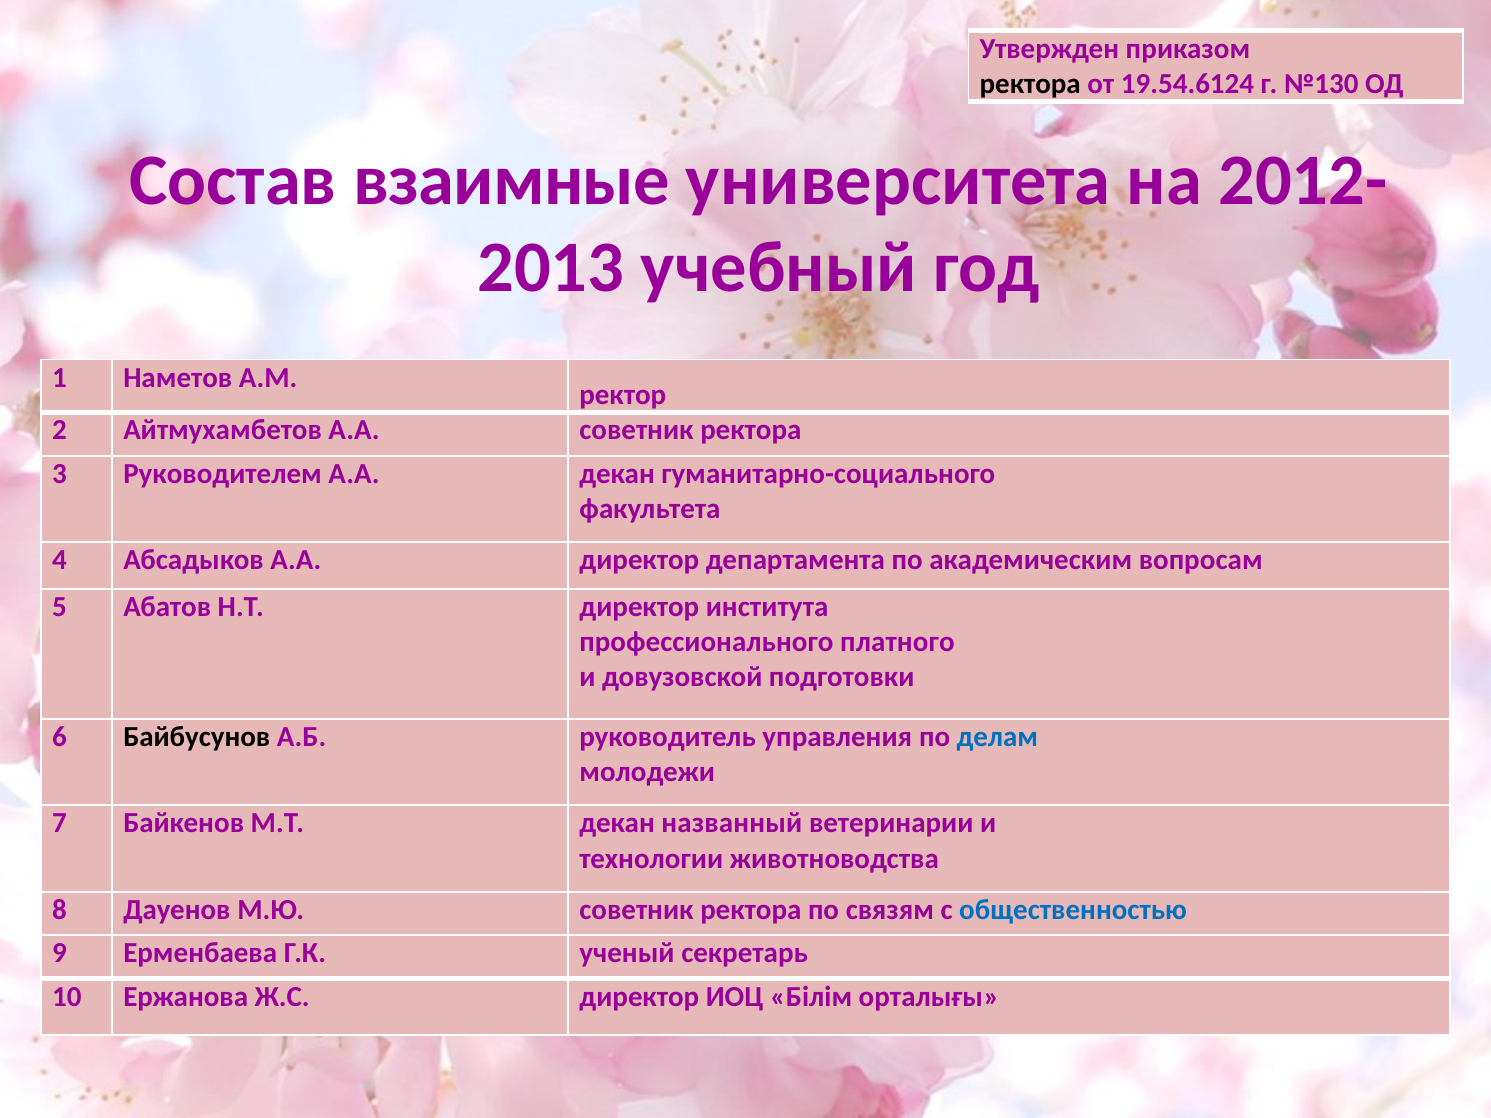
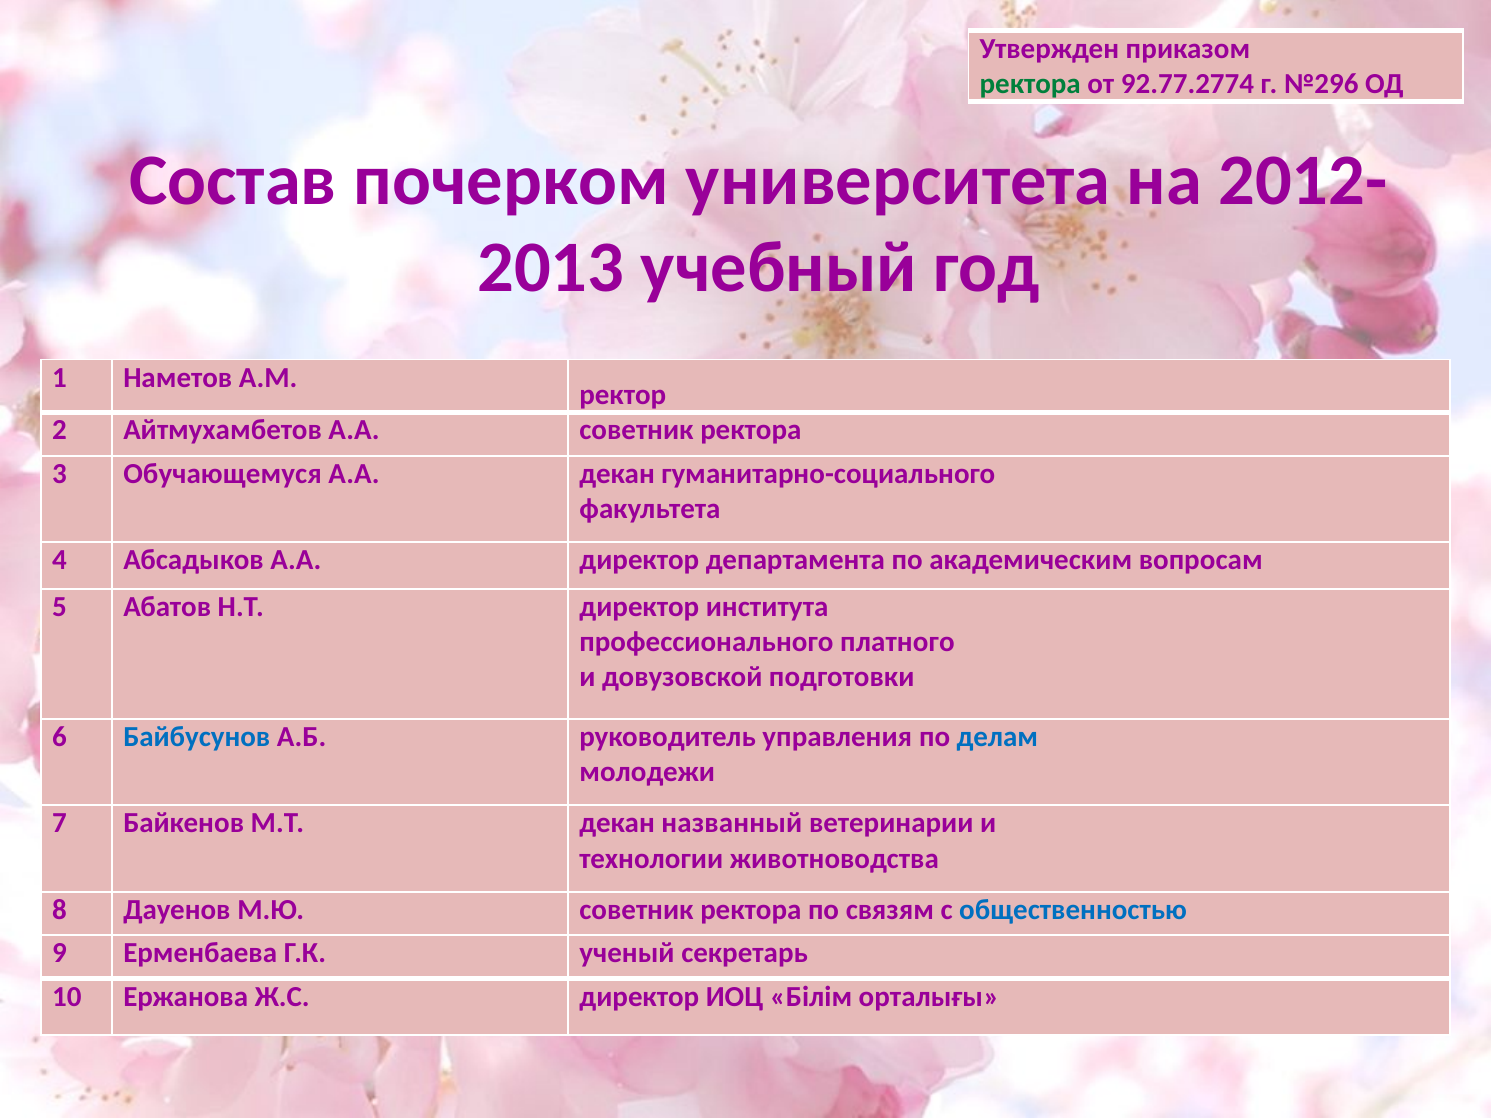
ректора at (1030, 84) colour: black -> green
19.54.6124: 19.54.6124 -> 92.77.2774
№130: №130 -> №296
взаимные: взаимные -> почерком
Руководителем: Руководителем -> Обучающемуся
Байбусунов colour: black -> blue
